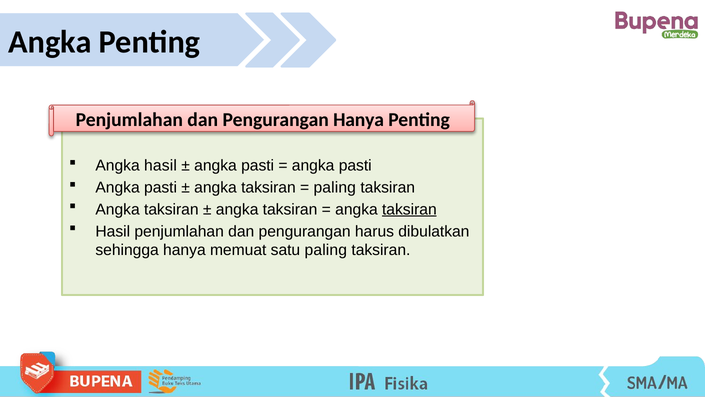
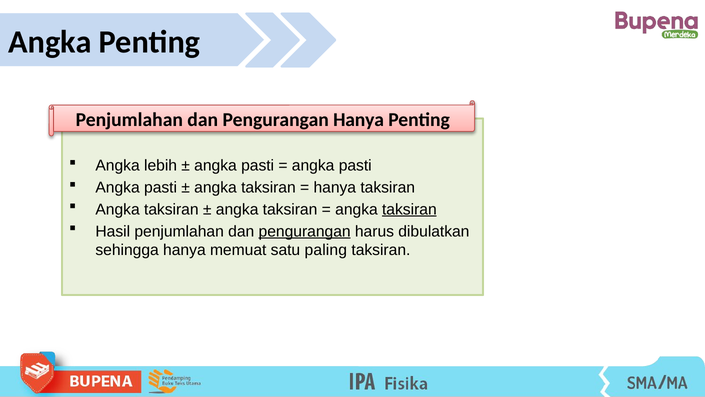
Angka hasil: hasil -> lebih
paling at (335, 187): paling -> hanya
pengurangan at (305, 231) underline: none -> present
